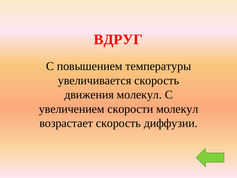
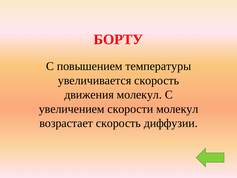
ВДРУГ: ВДРУГ -> БОРТУ
